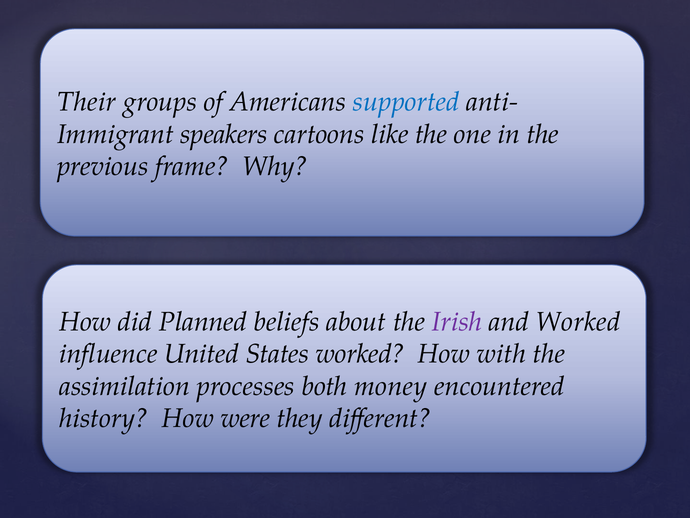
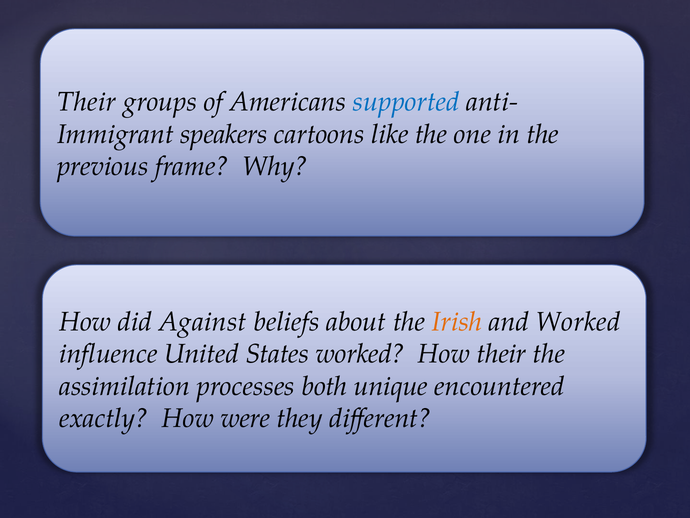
Planned: Planned -> Against
Irish colour: purple -> orange
How with: with -> their
money: money -> unique
history: history -> exactly
